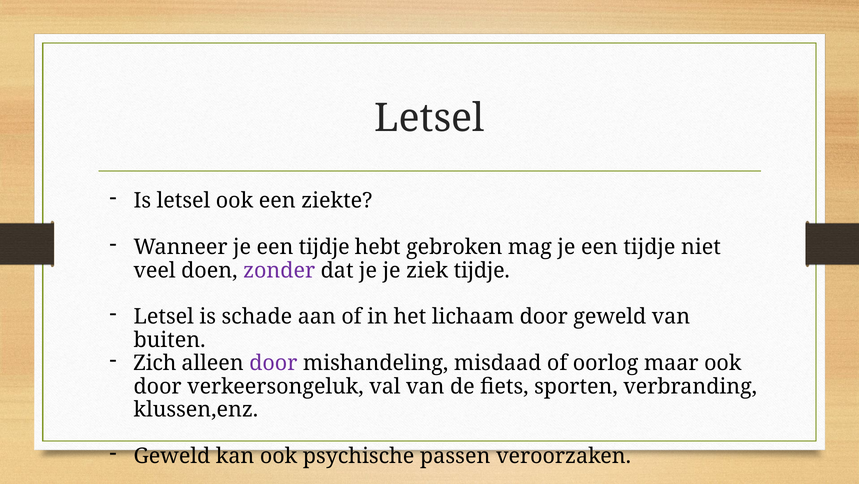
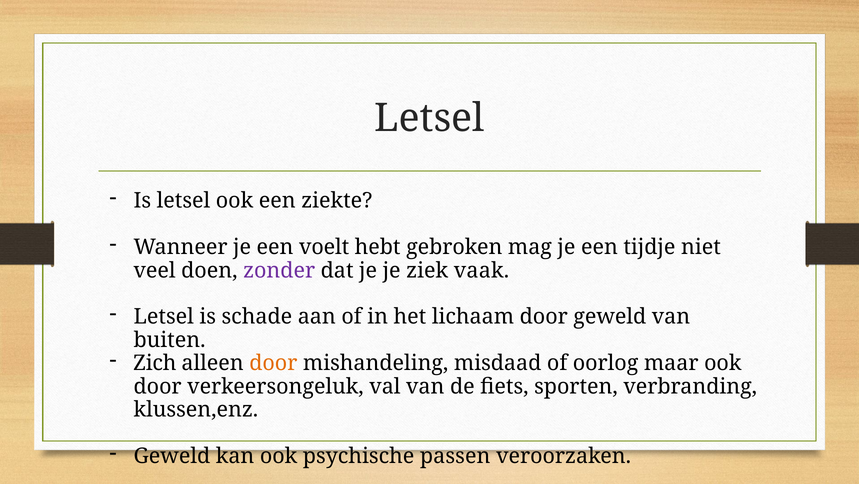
Wanneer je een tijdje: tijdje -> voelt
ziek tijdje: tijdje -> vaak
door at (273, 363) colour: purple -> orange
